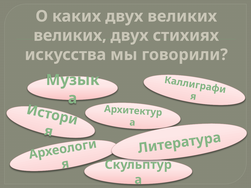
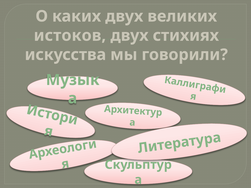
великих at (70, 36): великих -> истоков
